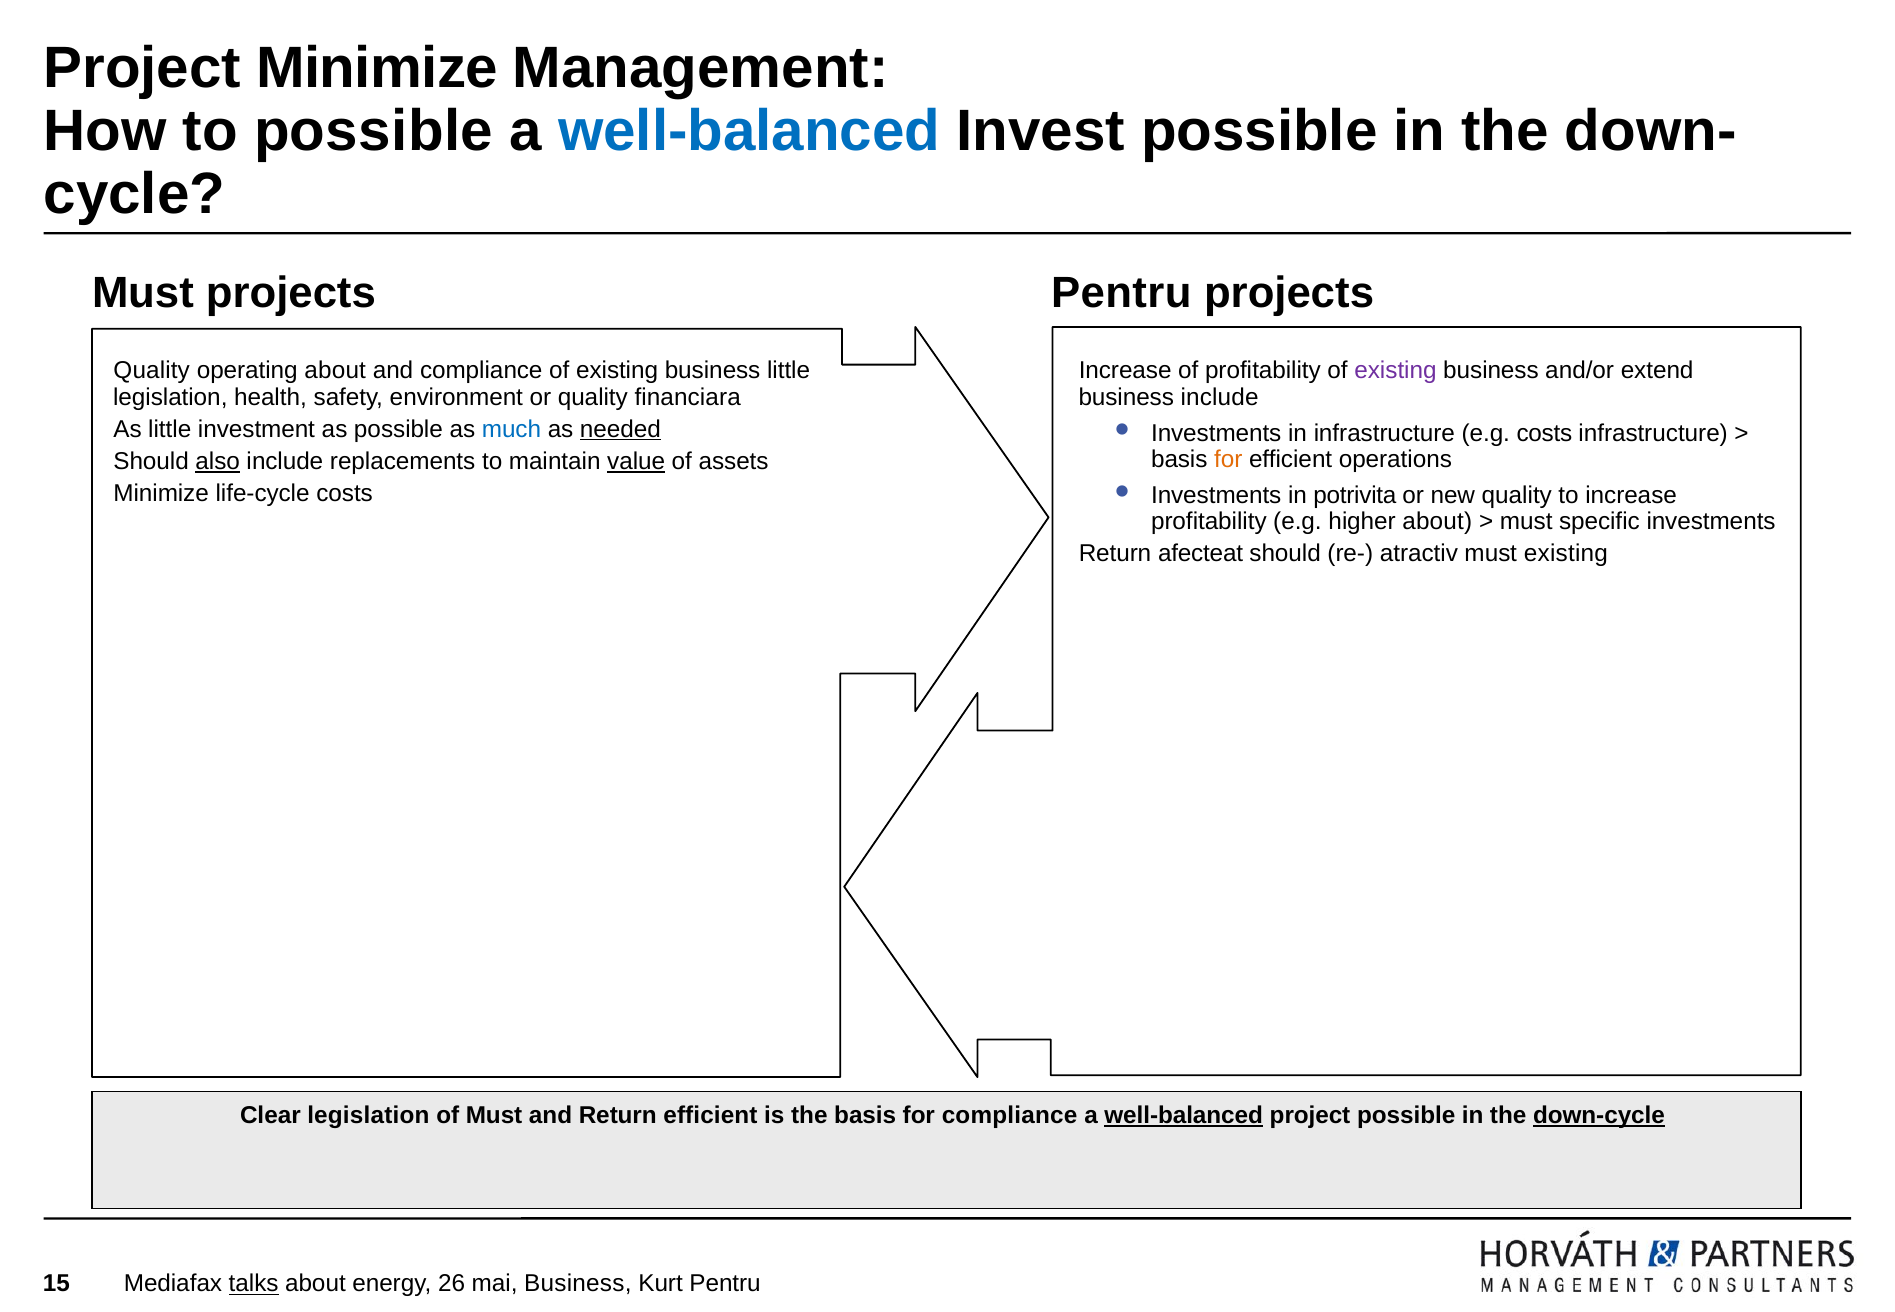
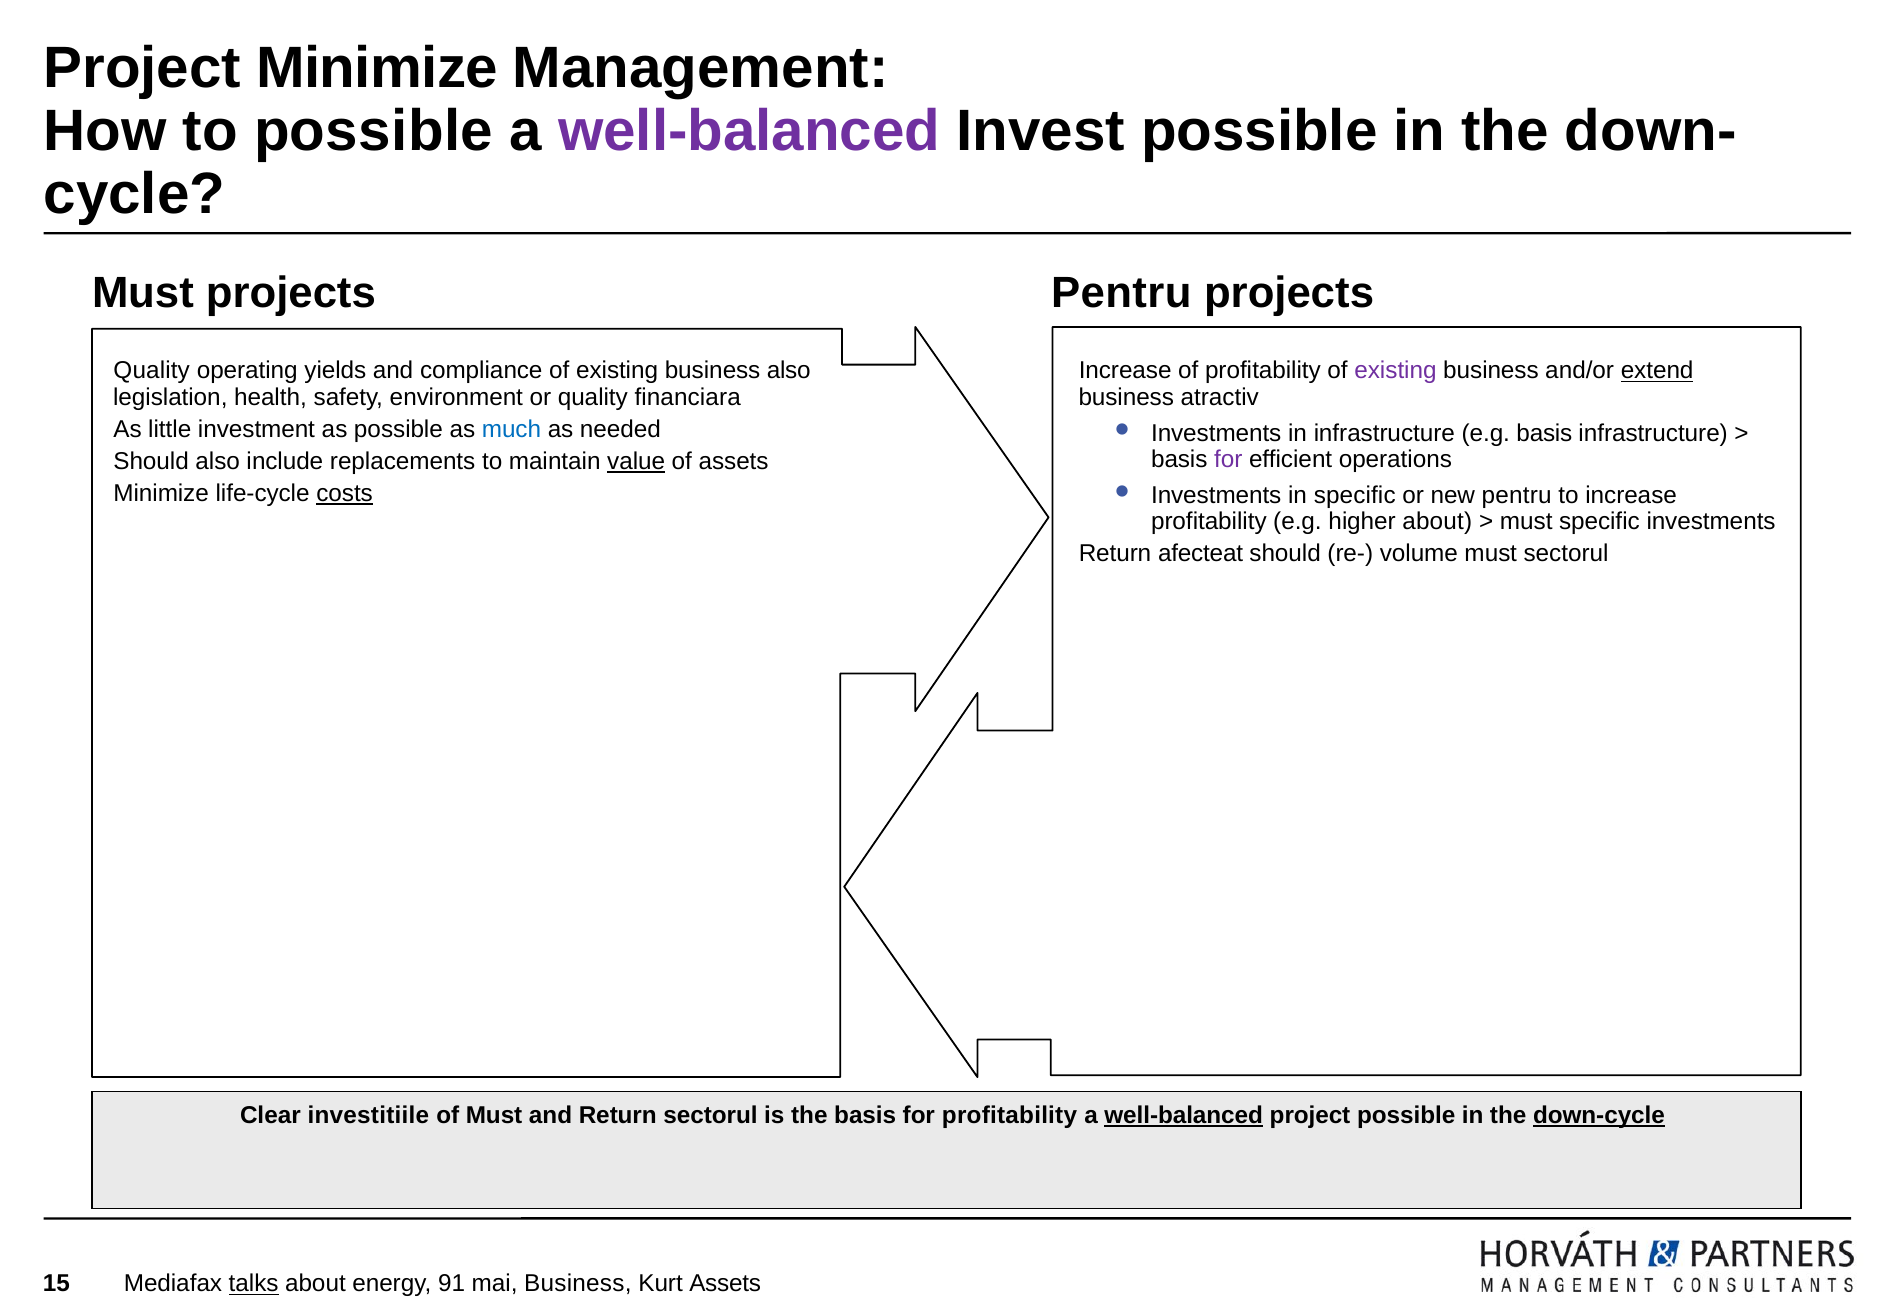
well-balanced at (749, 131) colour: blue -> purple
operating about: about -> yields
business little: little -> also
extend underline: none -> present
business include: include -> atractiv
needed underline: present -> none
e.g costs: costs -> basis
for at (1228, 459) colour: orange -> purple
also at (218, 461) underline: present -> none
costs at (345, 494) underline: none -> present
in potrivita: potrivita -> specific
new quality: quality -> pentru
atractiv: atractiv -> volume
must existing: existing -> sectorul
Clear legislation: legislation -> investitiile
Return efficient: efficient -> sectorul
for compliance: compliance -> profitability
26: 26 -> 91
Kurt Pentru: Pentru -> Assets
